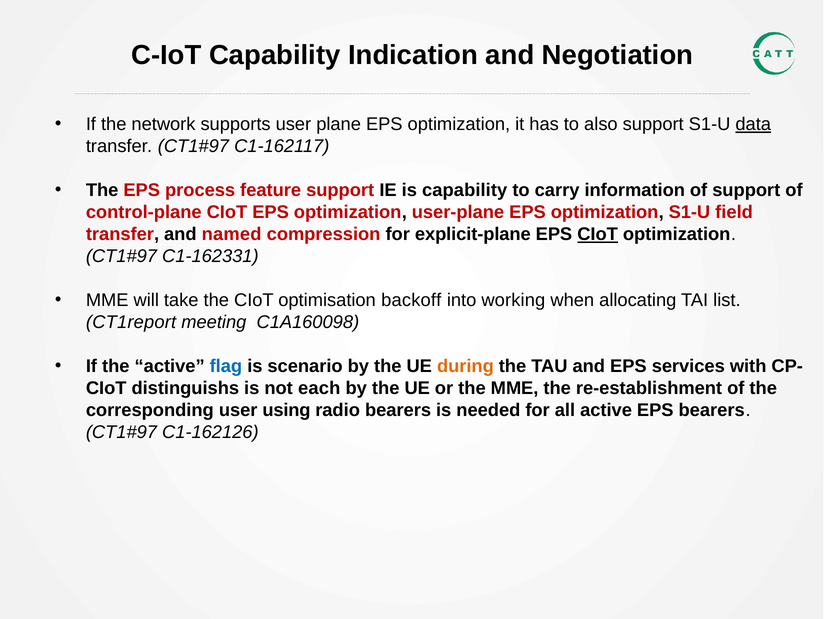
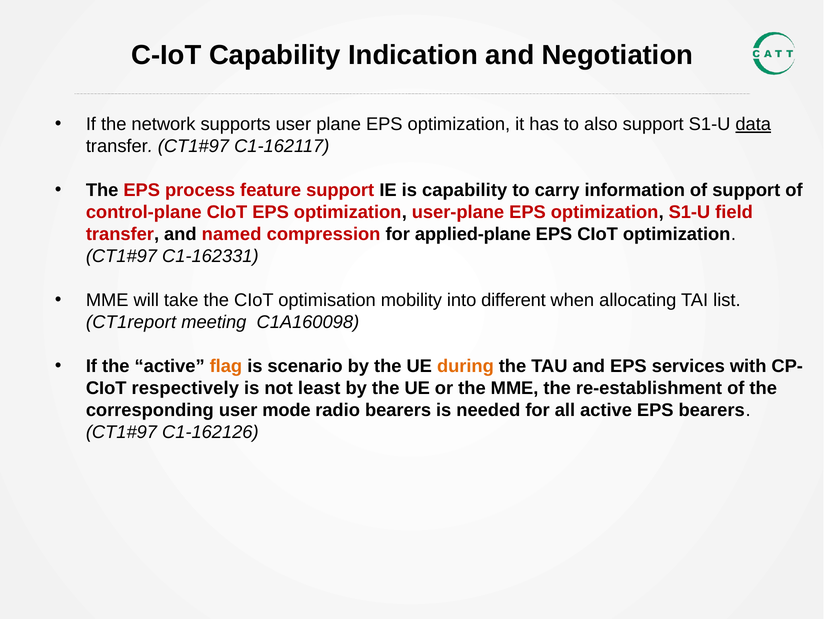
explicit-plane: explicit-plane -> applied-plane
CIoT at (598, 234) underline: present -> none
backoff: backoff -> mobility
working: working -> different
flag colour: blue -> orange
distinguishs: distinguishs -> respectively
each: each -> least
using: using -> mode
